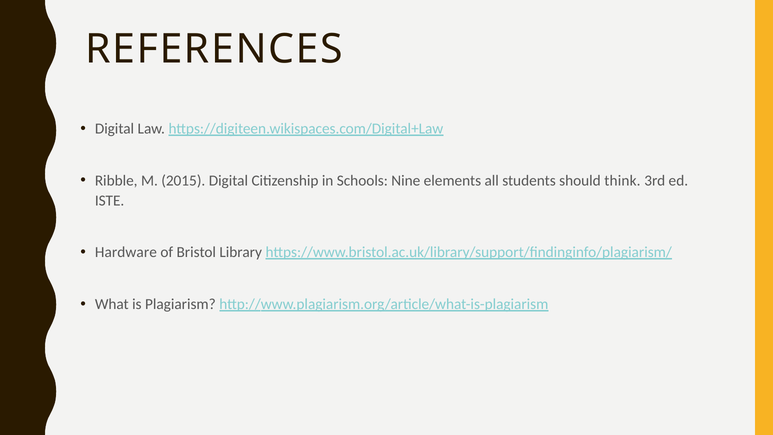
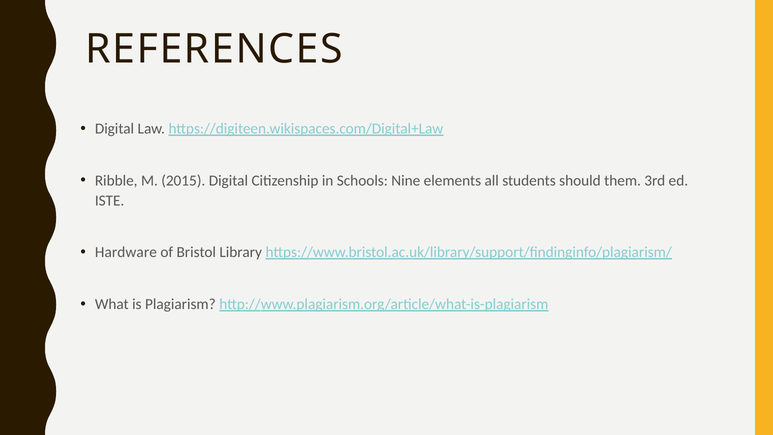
think: think -> them
